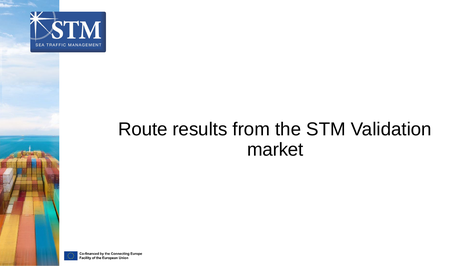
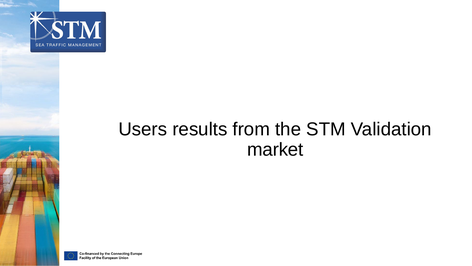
Route: Route -> Users
